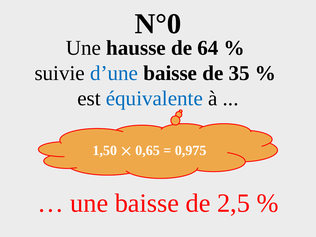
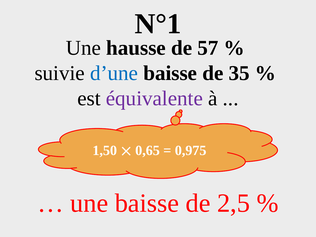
N°0: N°0 -> N°1
64: 64 -> 57
équivalente colour: blue -> purple
